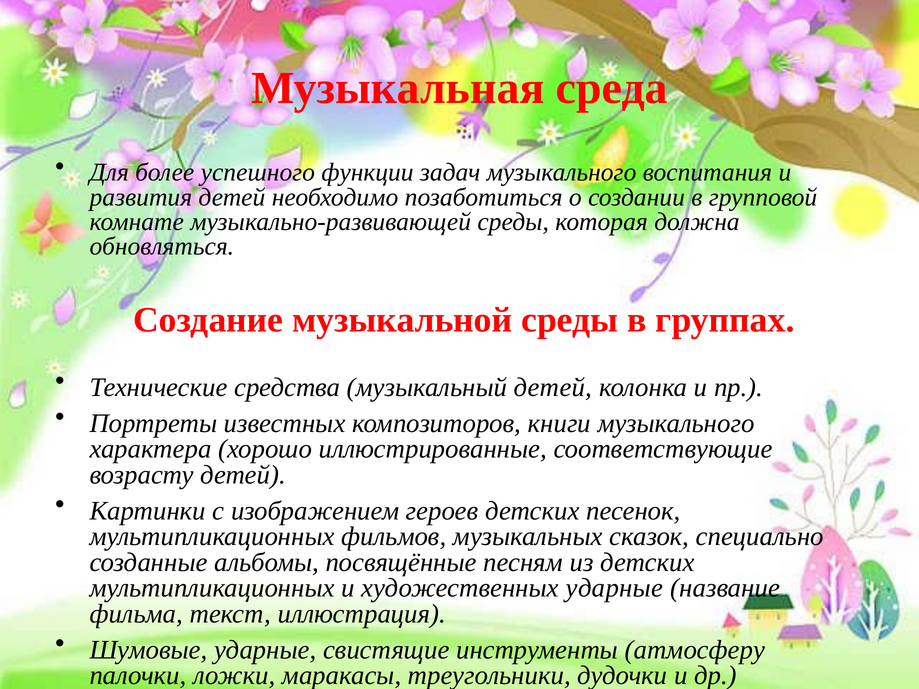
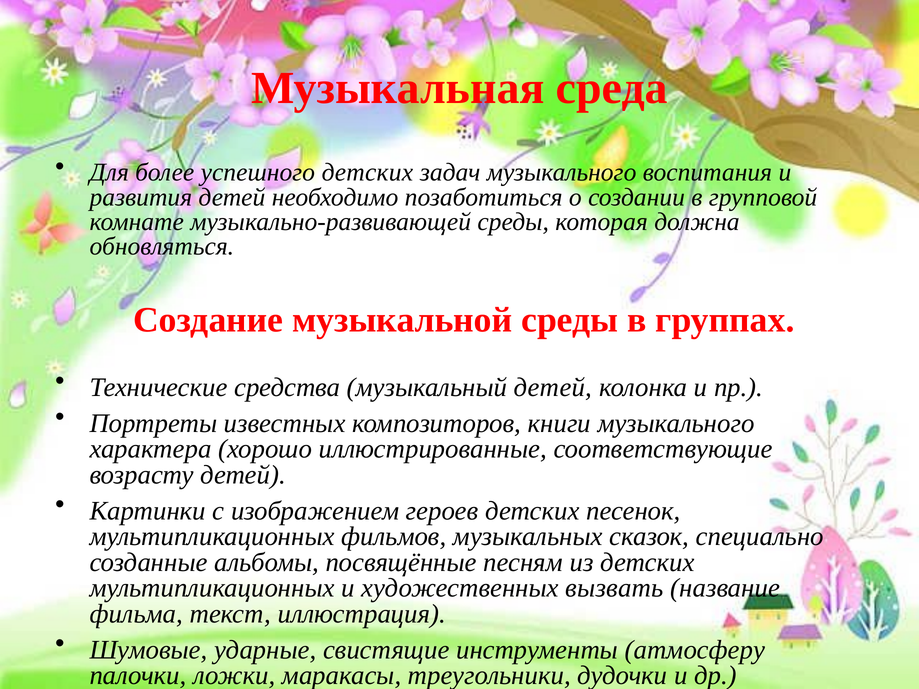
успешного функции: функции -> детских
художественных ударные: ударные -> вызвать
